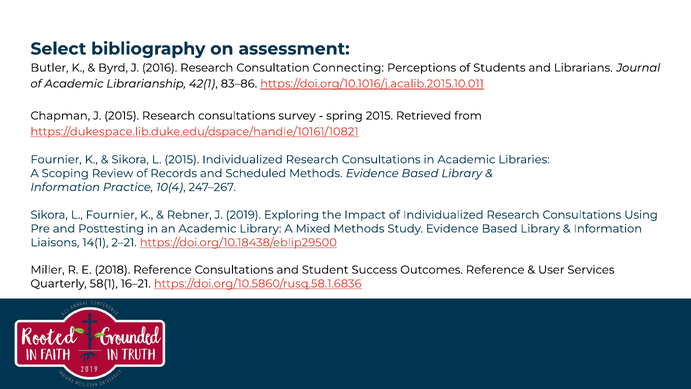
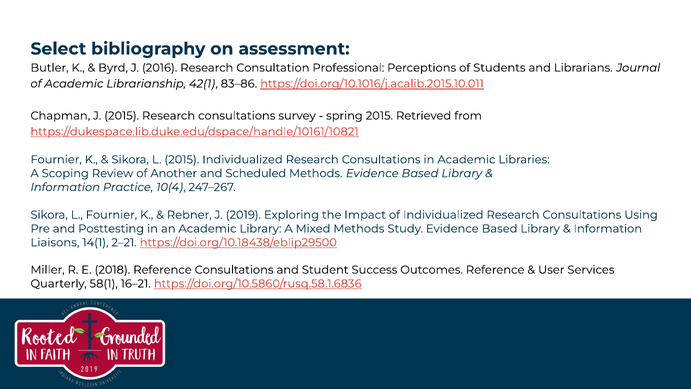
Connecting: Connecting -> Professional
Records: Records -> Another
